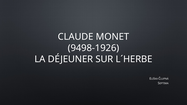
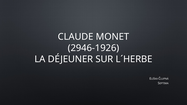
9498-1926: 9498-1926 -> 2946-1926
